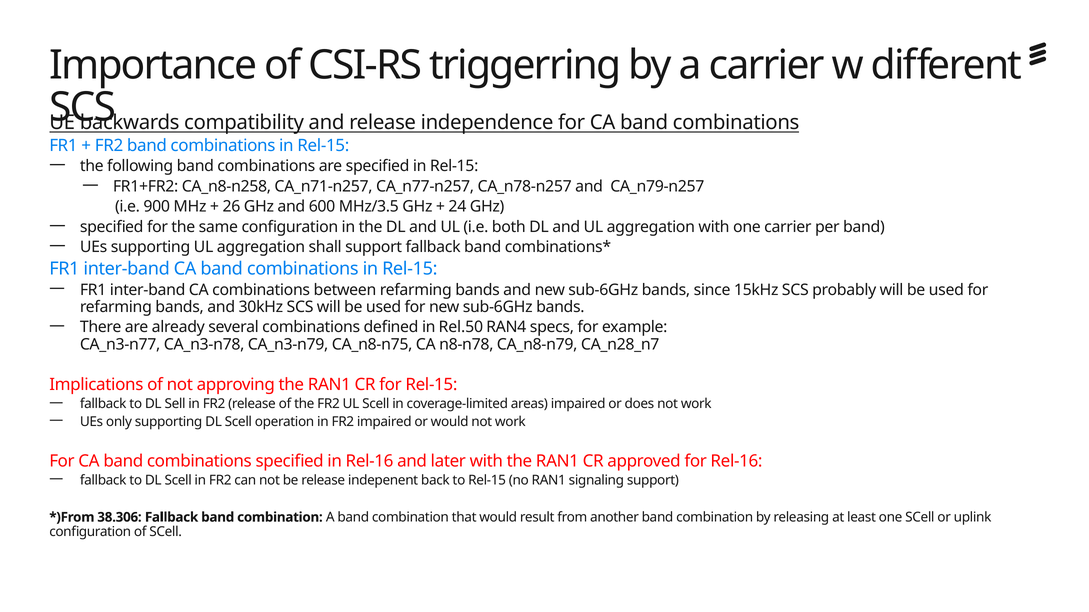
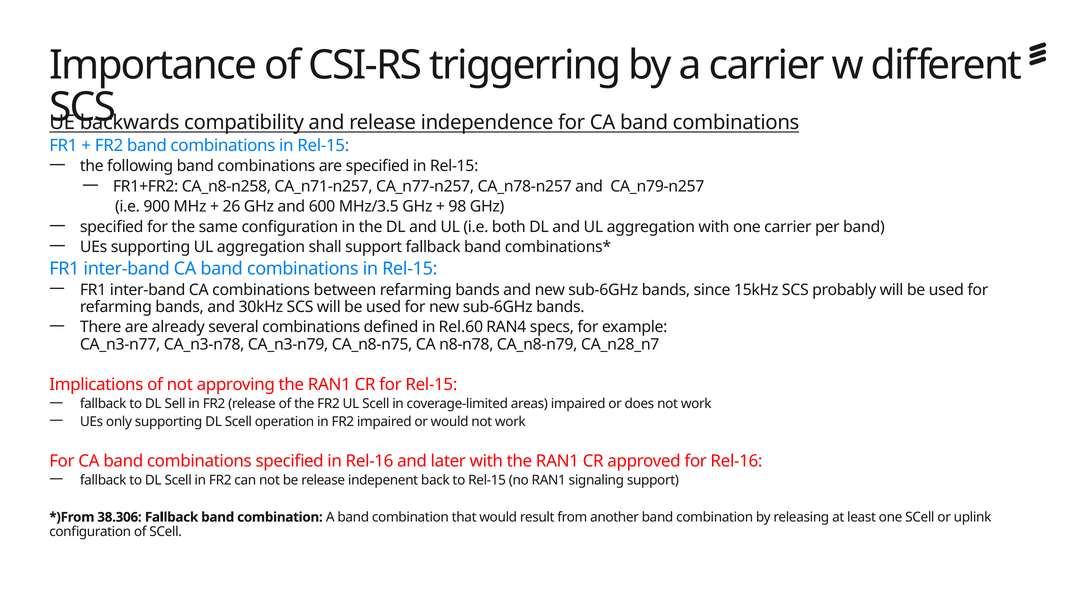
24: 24 -> 98
Rel.50: Rel.50 -> Rel.60
